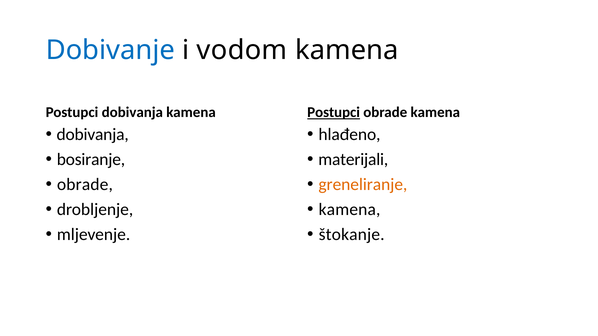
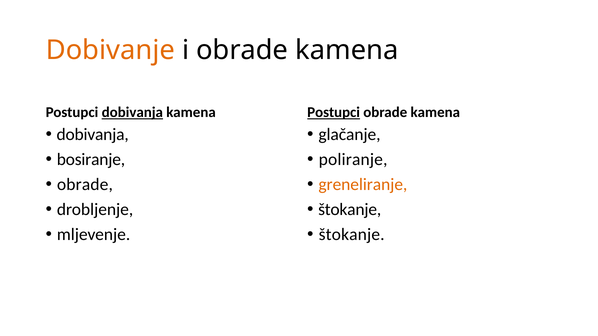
Dobivanje colour: blue -> orange
i vodom: vodom -> obrade
dobivanja at (132, 112) underline: none -> present
hlađeno: hlađeno -> glačanje
materijali: materijali -> poliranje
kamena at (350, 210): kamena -> štokanje
